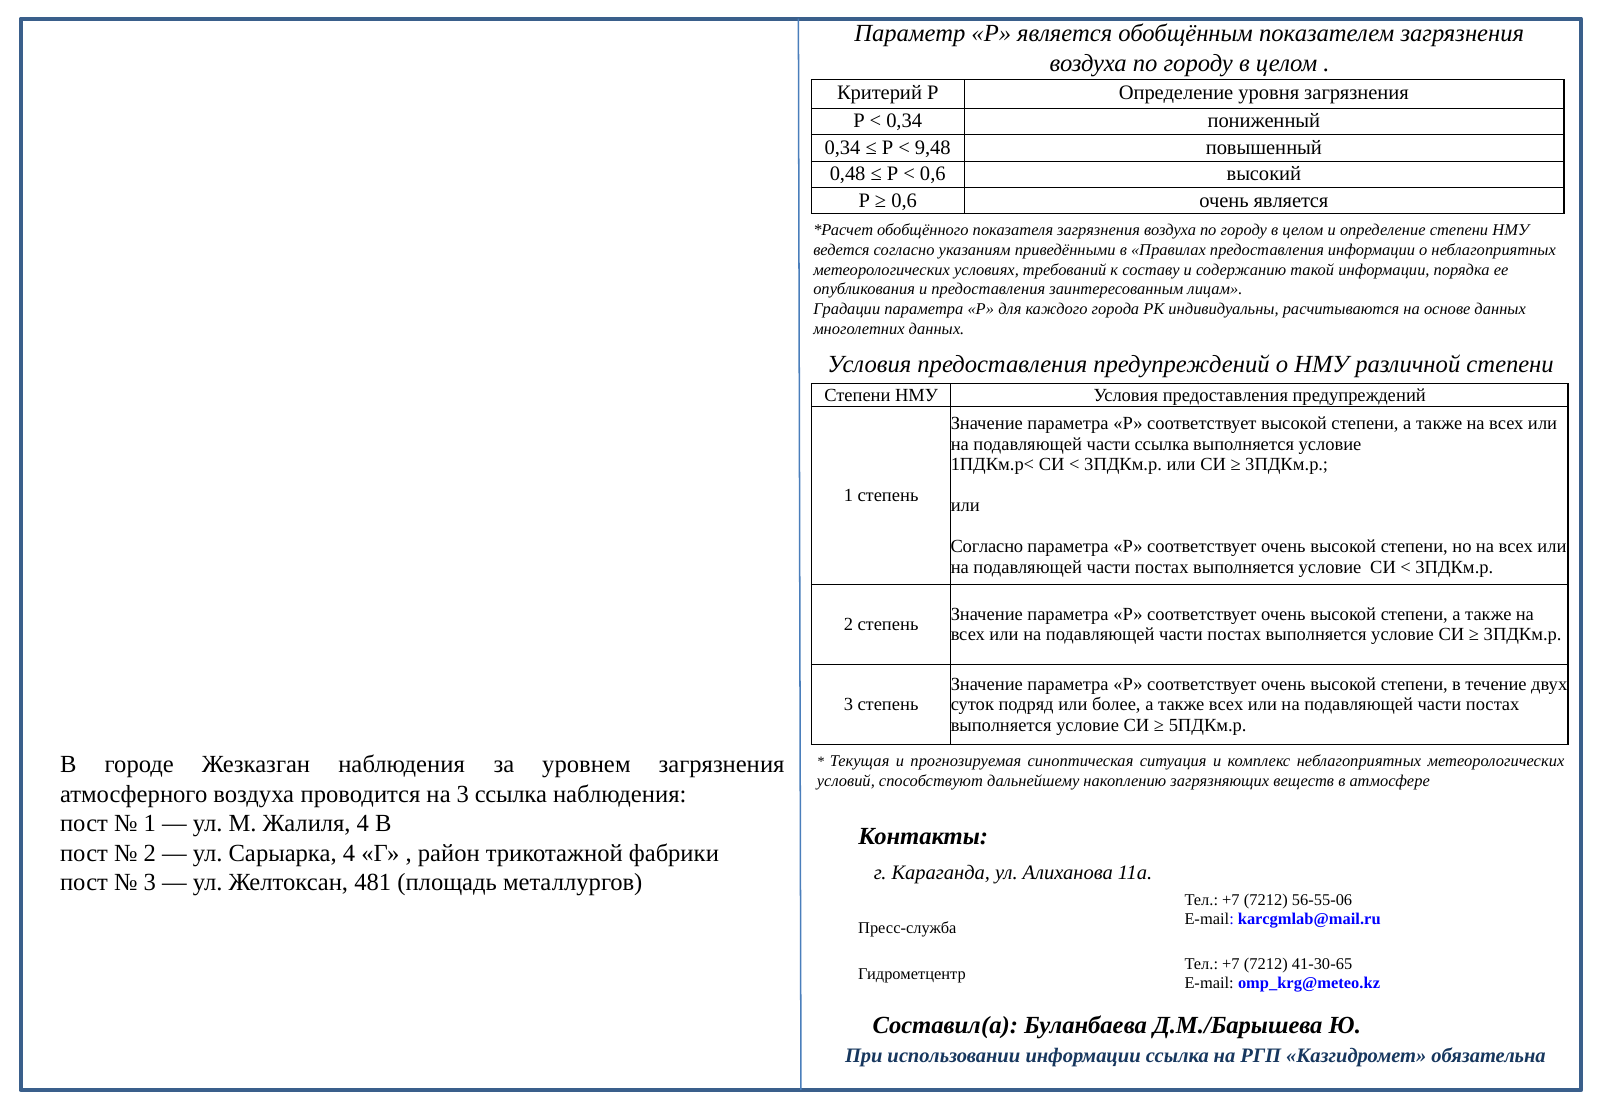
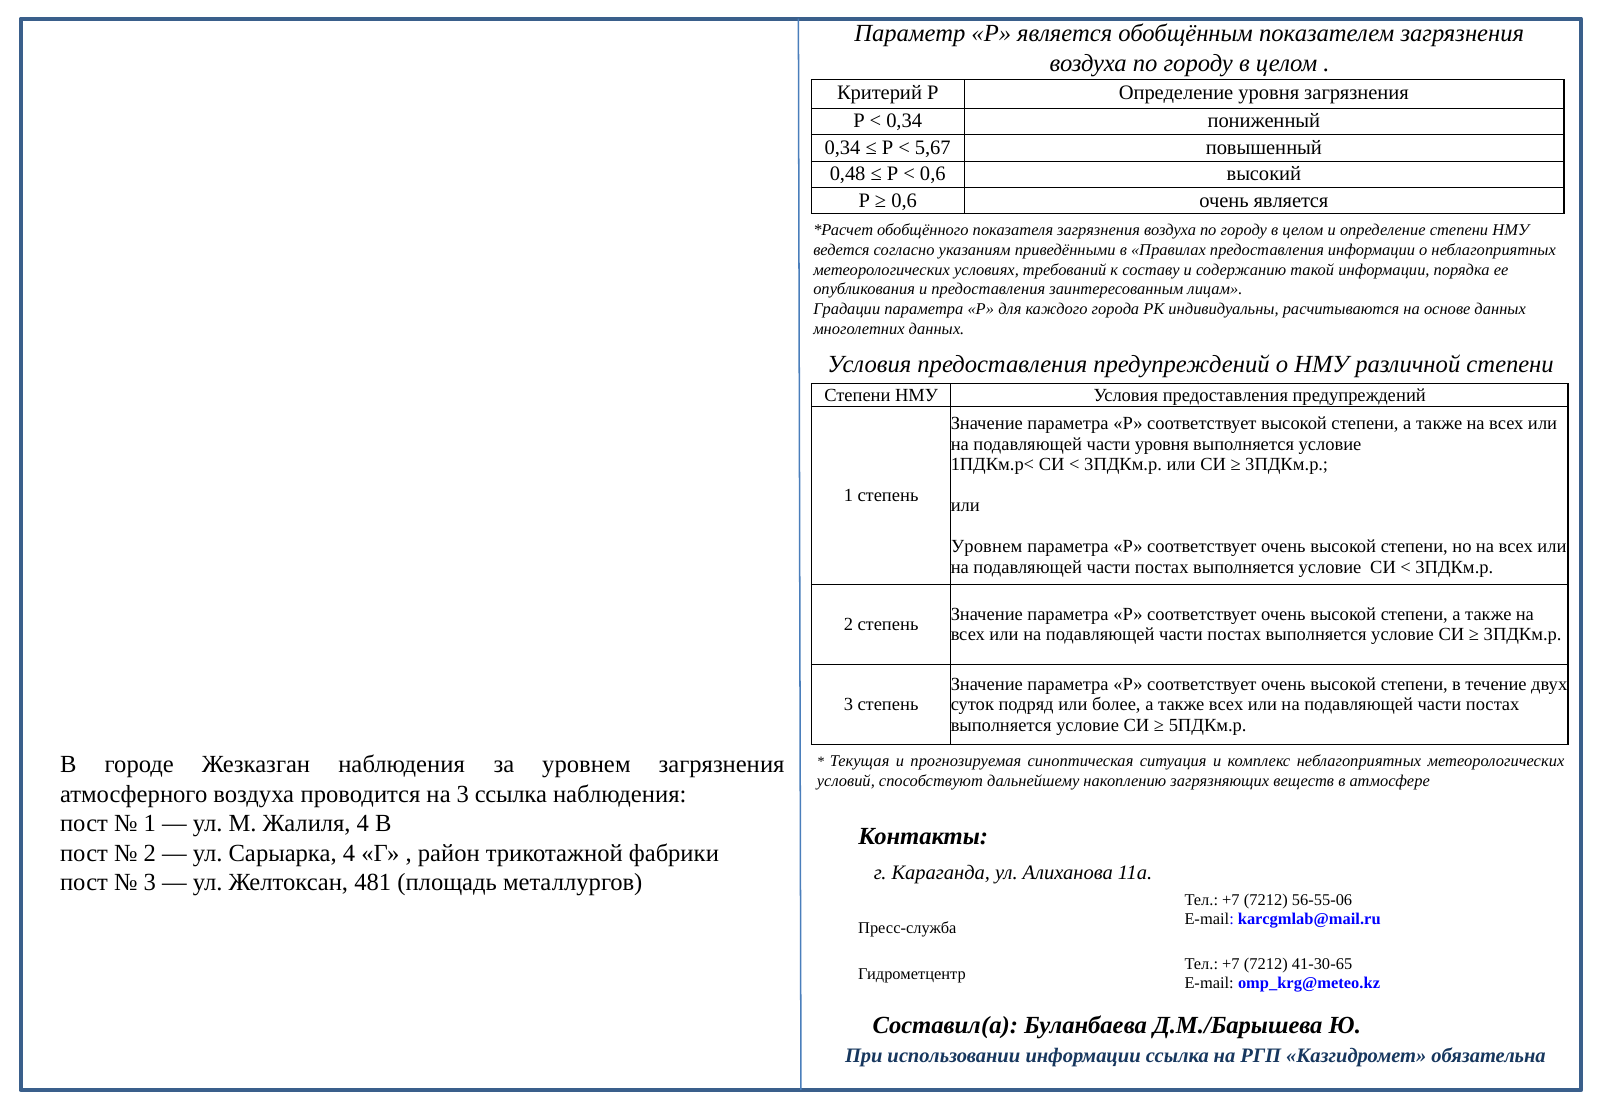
9,48: 9,48 -> 5,67
части ссылка: ссылка -> уровня
Согласно at (987, 547): Согласно -> Уровнем
